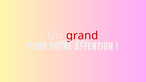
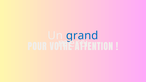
grand colour: red -> blue
